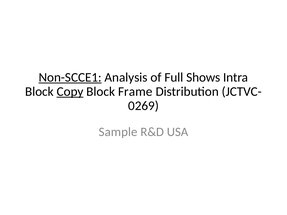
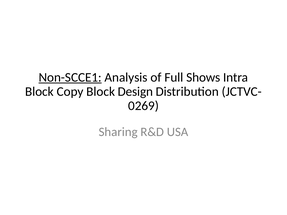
Copy underline: present -> none
Frame: Frame -> Design
Sample: Sample -> Sharing
